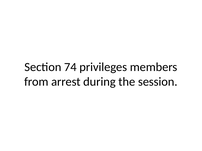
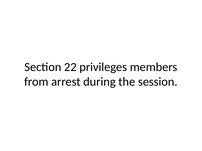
74: 74 -> 22
